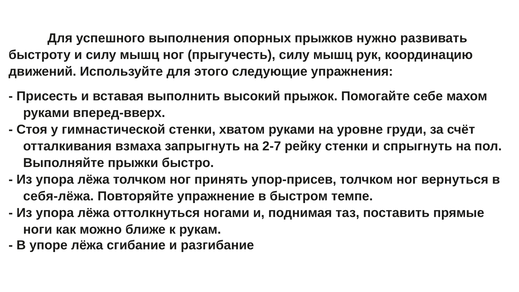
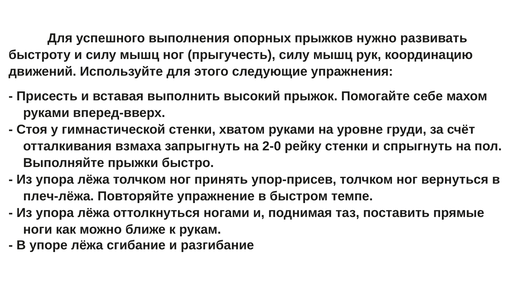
2-7: 2-7 -> 2-0
себя-лёжа: себя-лёжа -> плеч-лёжа
